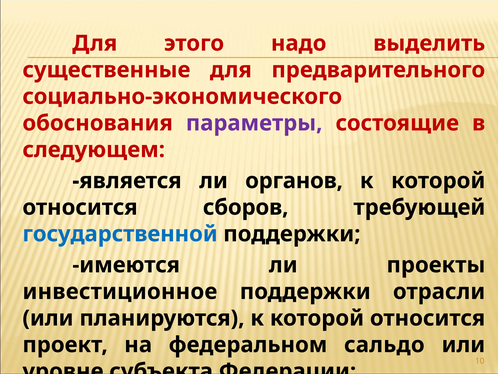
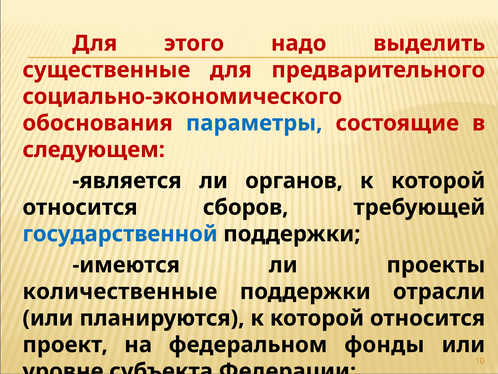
параметры colour: purple -> blue
инвестиционное: инвестиционное -> количественные
сальдо: сальдо -> фонды
